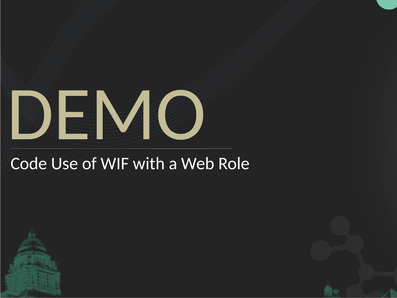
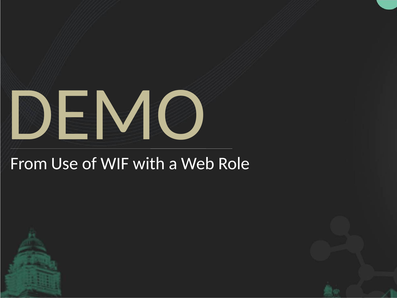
Code: Code -> From
